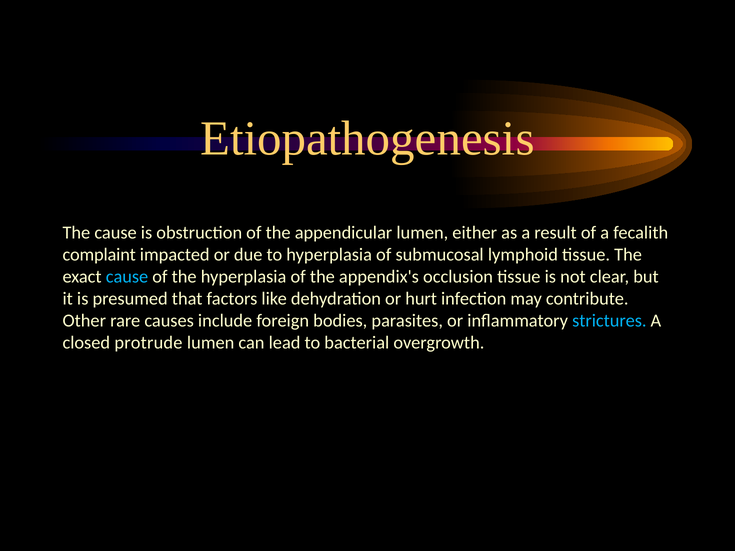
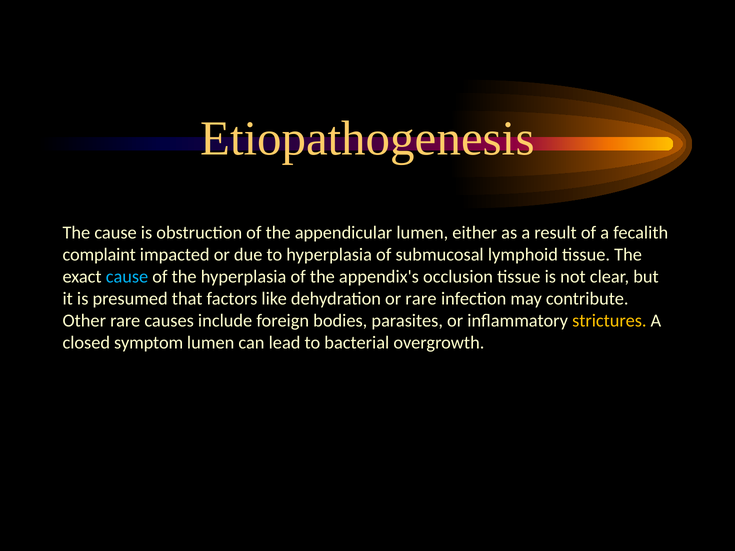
or hurt: hurt -> rare
strictures colour: light blue -> yellow
protrude: protrude -> symptom
